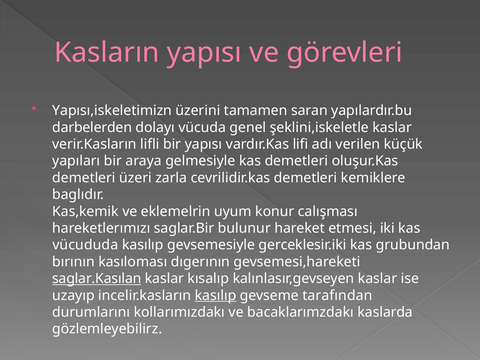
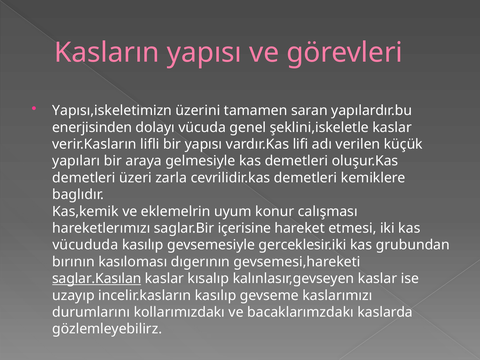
darbelerden: darbelerden -> enerjisinden
bulunur: bulunur -> içerisine
kasılıp at (216, 295) underline: present -> none
tarafından: tarafından -> kaslarımızı
